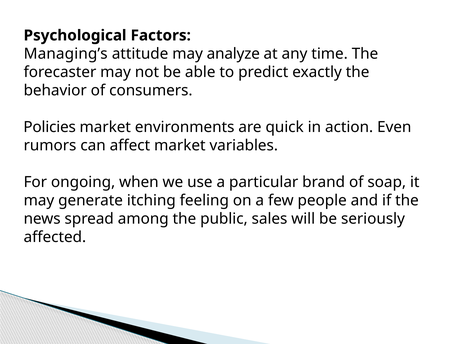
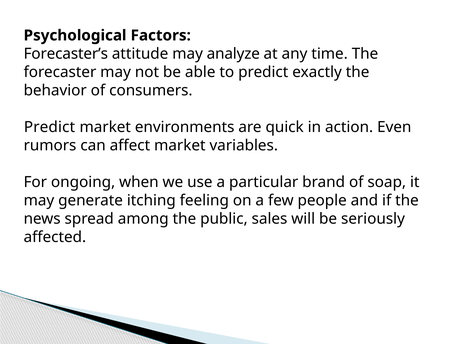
Managing’s: Managing’s -> Forecaster’s
Policies at (50, 127): Policies -> Predict
